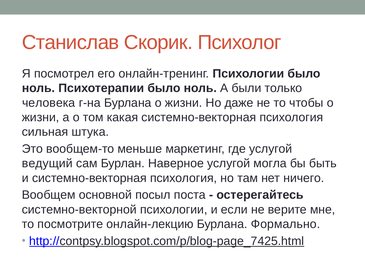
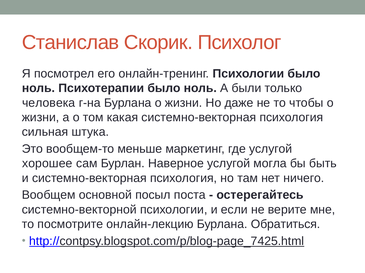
ведущий: ведущий -> хорошее
Формально: Формально -> Обратиться
